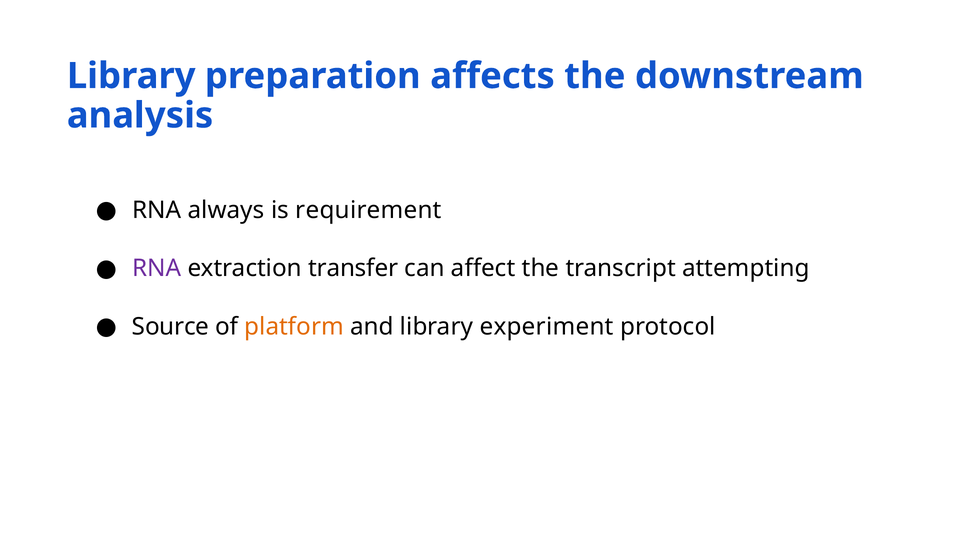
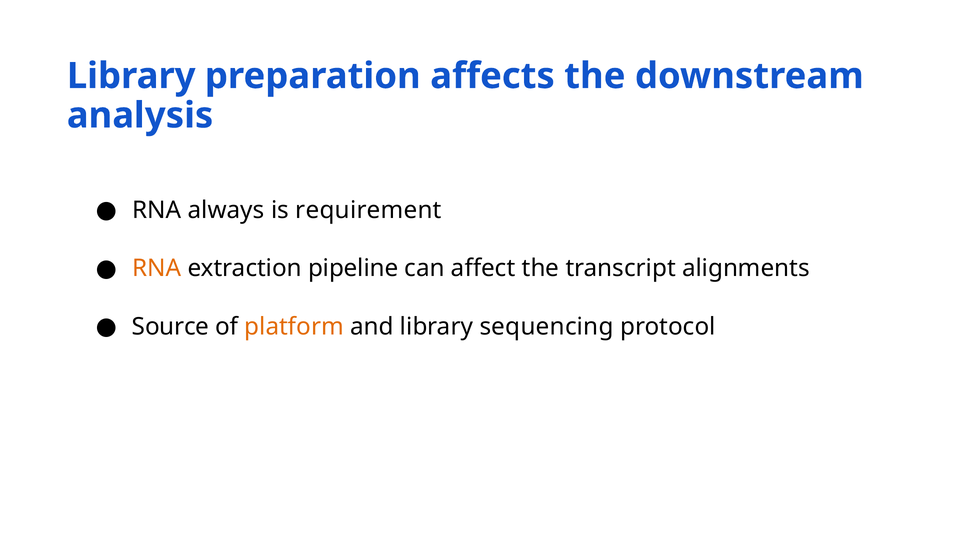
RNA at (157, 268) colour: purple -> orange
transfer: transfer -> pipeline
attempting: attempting -> alignments
experiment: experiment -> sequencing
